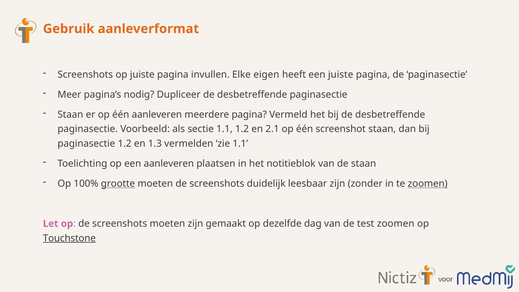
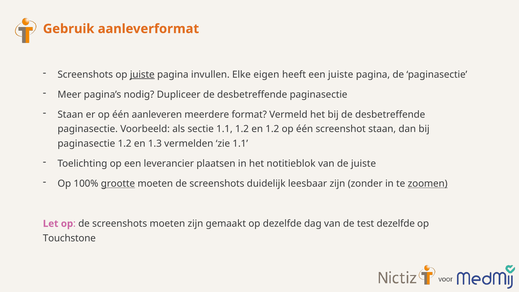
juiste at (142, 75) underline: none -> present
meerdere pagina: pagina -> format
en 2.1: 2.1 -> 1.2
een aanleveren: aanleveren -> leverancier
de staan: staan -> juiste
test zoomen: zoomen -> dezelfde
Touchstone underline: present -> none
